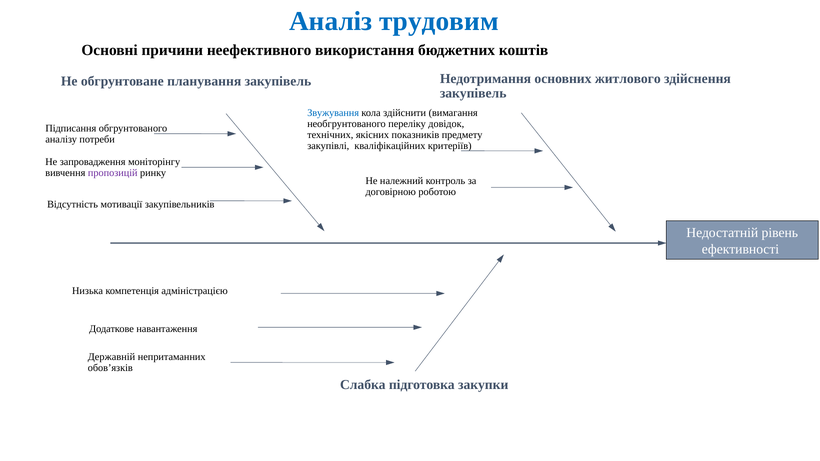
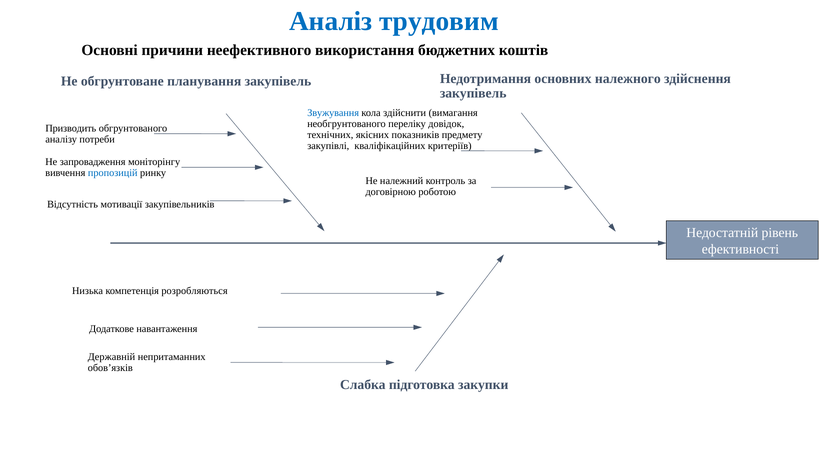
житлового: житлового -> належного
Підписання: Підписання -> Призводить
пропозицій colour: purple -> blue
адміністрацією: адміністрацією -> розробляються
